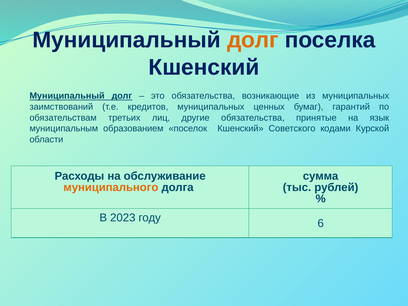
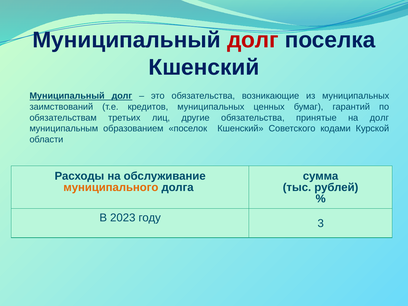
долг at (253, 40) colour: orange -> red
на язык: язык -> долг
6: 6 -> 3
